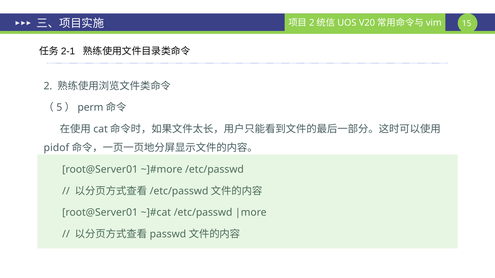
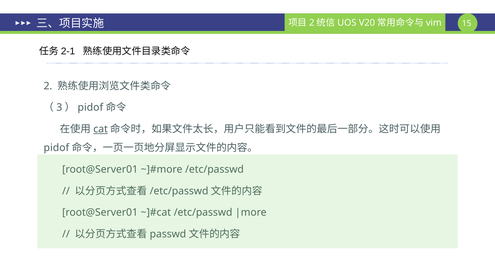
5: 5 -> 3
perm at (90, 108): perm -> pidof
cat underline: none -> present
